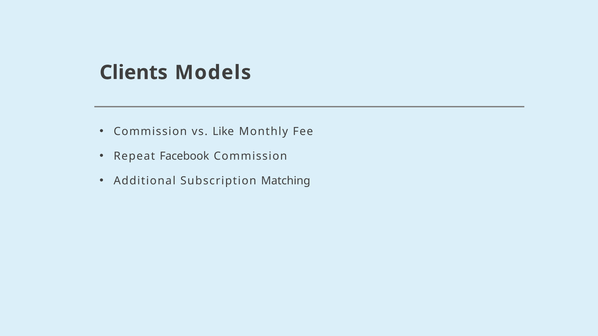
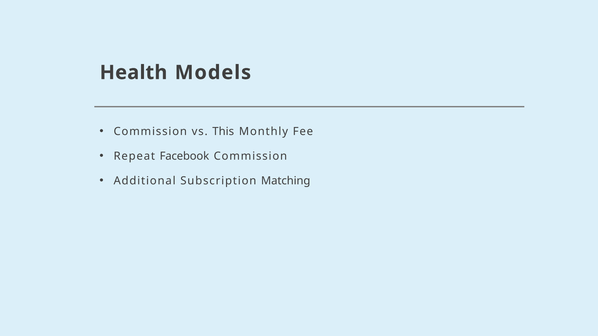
Clients: Clients -> Health
Like: Like -> This
